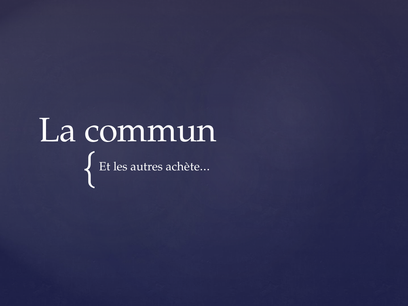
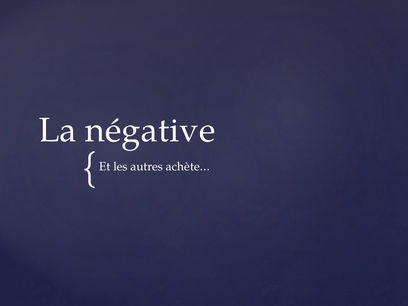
commun: commun -> négative
